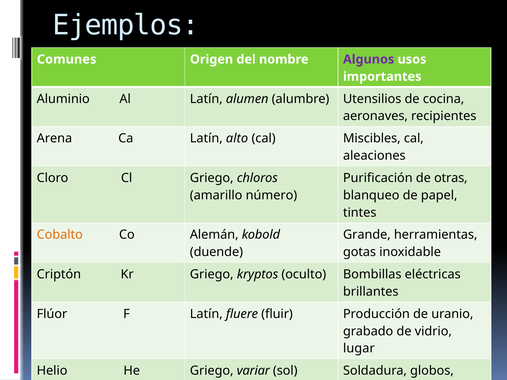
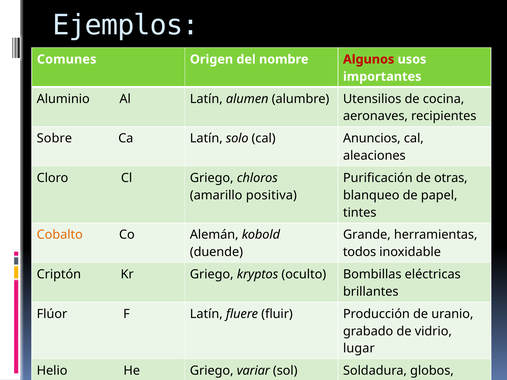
Algunos colour: purple -> red
Arena: Arena -> Sobre
alto: alto -> solo
cal Miscibles: Miscibles -> Anuncios
número: número -> positiva
gotas: gotas -> todos
